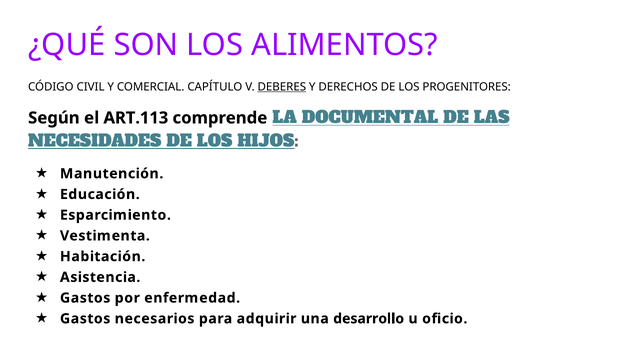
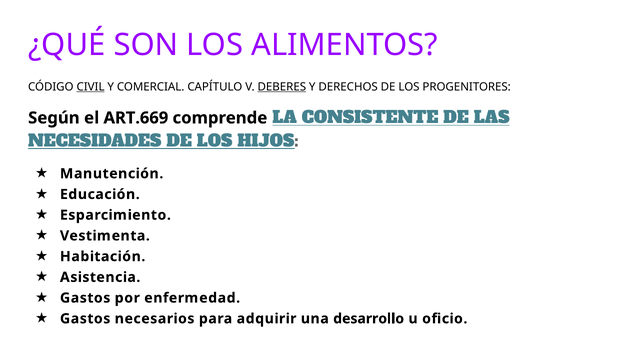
CIVIL underline: none -> present
ART.113: ART.113 -> ART.669
DOCUMENTAL: DOCUMENTAL -> CONSISTENTE
